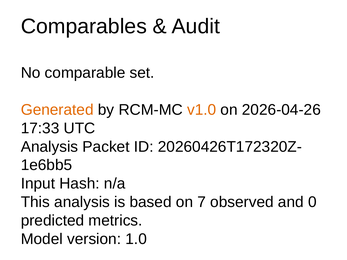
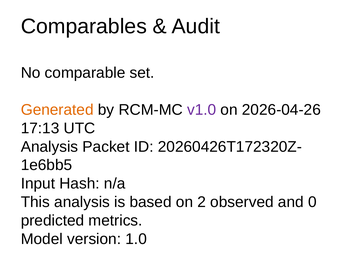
v1.0 colour: orange -> purple
17:33: 17:33 -> 17:13
7: 7 -> 2
